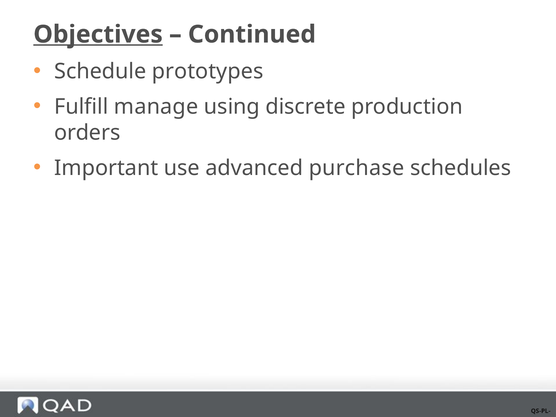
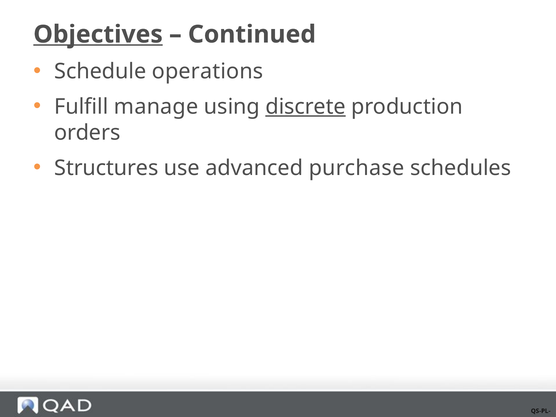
prototypes: prototypes -> operations
discrete underline: none -> present
Important: Important -> Structures
